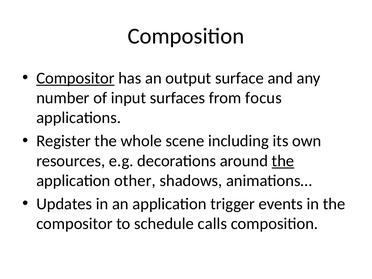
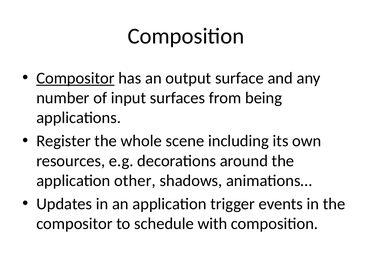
focus: focus -> being
the at (283, 161) underline: present -> none
calls: calls -> with
